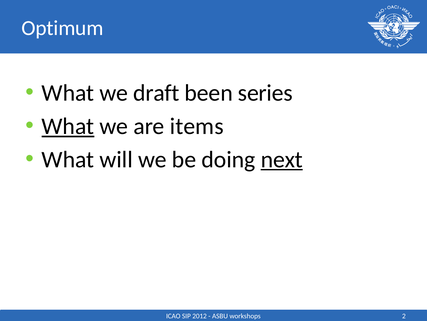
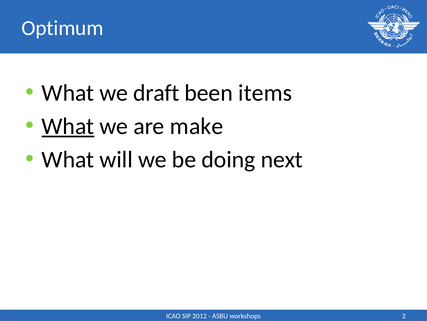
series: series -> items
items: items -> make
next underline: present -> none
